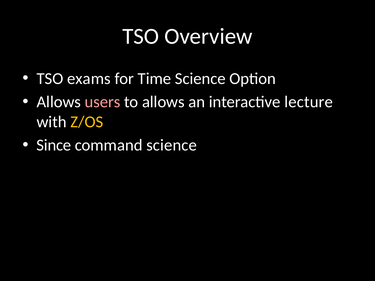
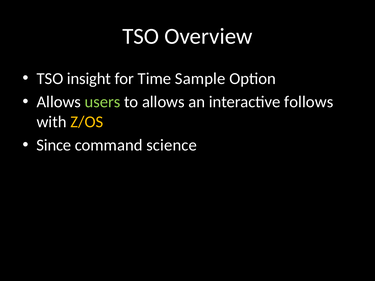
exams: exams -> insight
Time Science: Science -> Sample
users colour: pink -> light green
lecture: lecture -> follows
